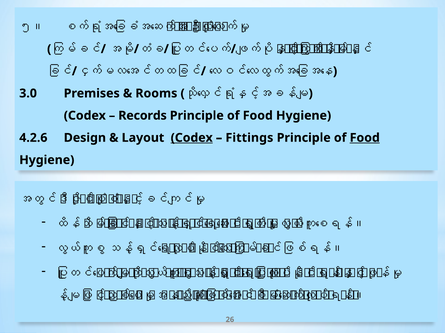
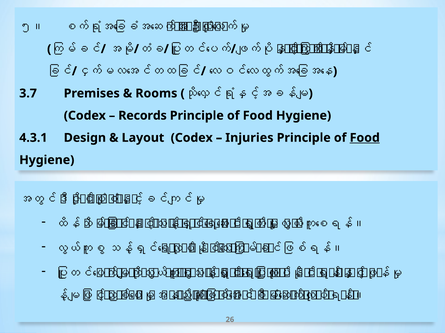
3.0: 3.0 -> 3.7
4.2.6: 4.2.6 -> 4.3.1
Codex at (192, 138) underline: present -> none
Fittings: Fittings -> Injuries
